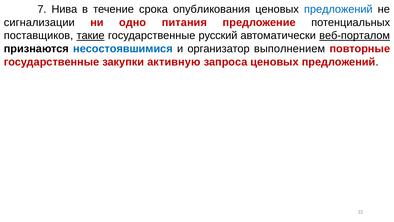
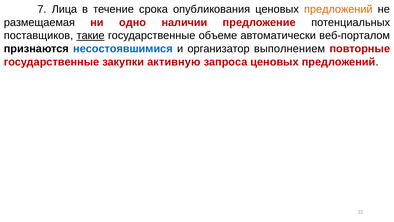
Нива: Нива -> Лица
предложений at (338, 9) colour: blue -> orange
сигнализации: сигнализации -> размещаемая
питания: питания -> наличии
русский: русский -> объеме
веб-порталом underline: present -> none
